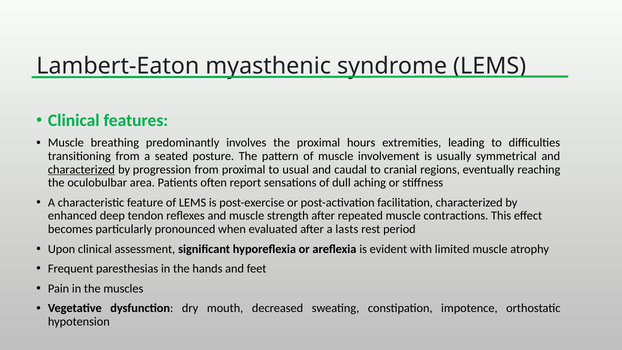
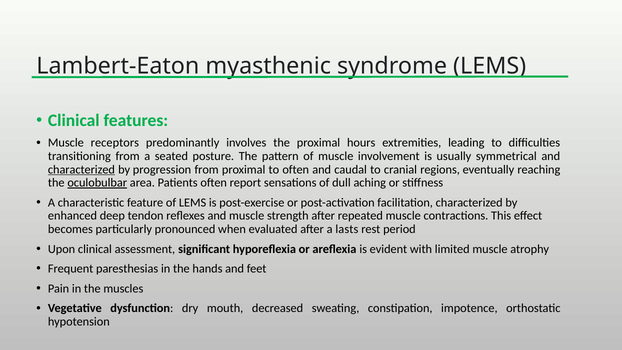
breathing: breathing -> receptors
to usual: usual -> often
oculobulbar underline: none -> present
